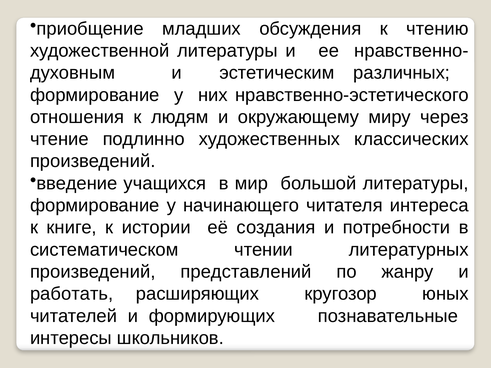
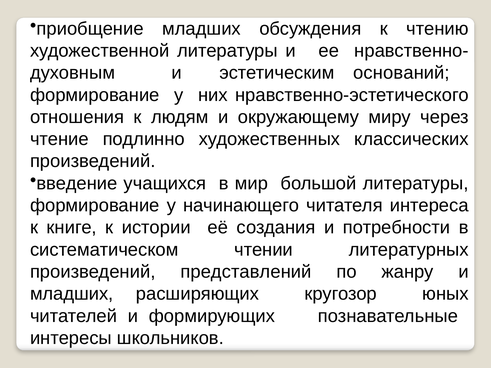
различных: различных -> оснований
работать at (72, 294): работать -> младших
